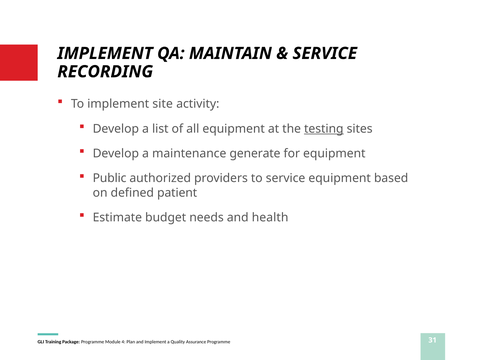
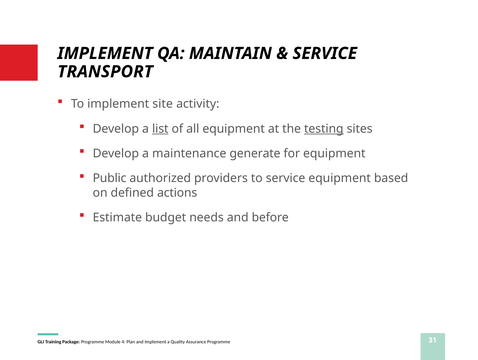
RECORDING: RECORDING -> TRANSPORT
list underline: none -> present
patient: patient -> actions
health: health -> before
